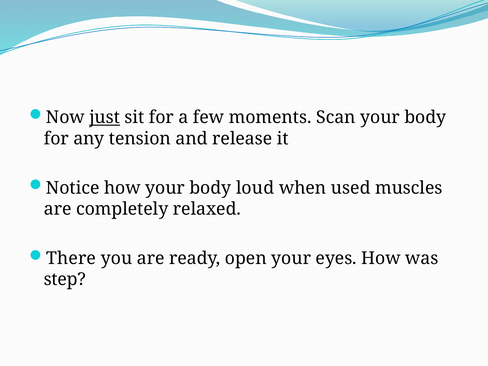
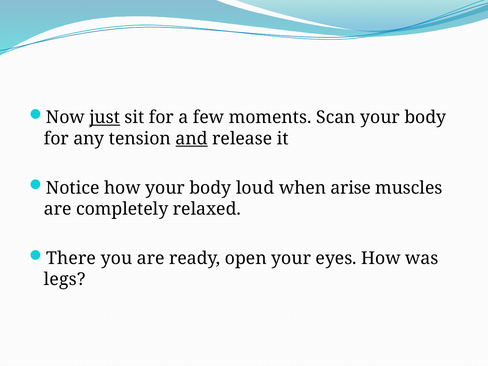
and underline: none -> present
used: used -> arise
step: step -> legs
